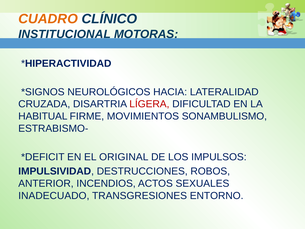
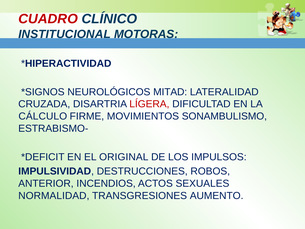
CUADRO colour: orange -> red
HACIA: HACIA -> MITAD
HABITUAL: HABITUAL -> CÁLCULO
INADECUADO: INADECUADO -> NORMALIDAD
ENTORNO: ENTORNO -> AUMENTO
